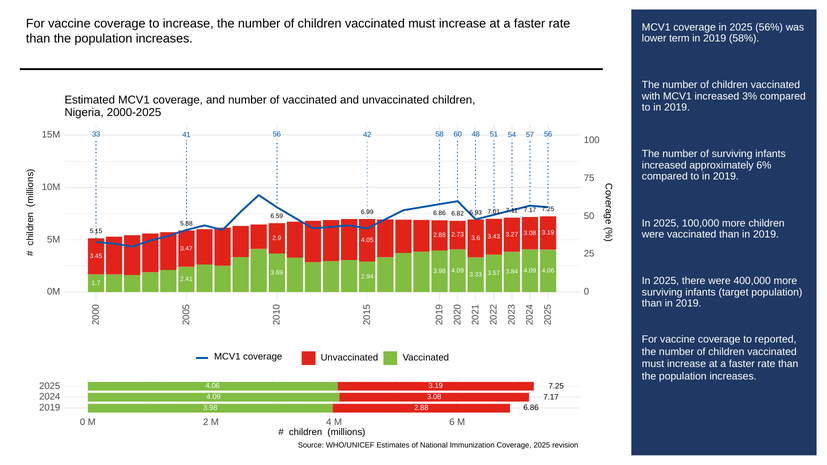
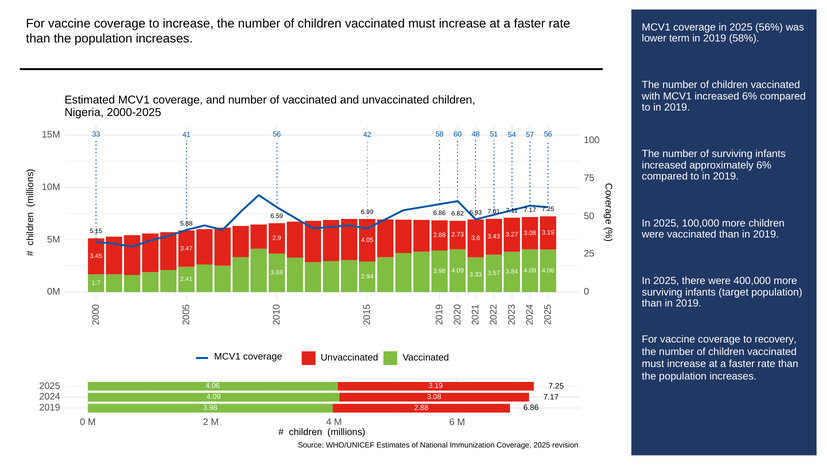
increased 3%: 3% -> 6%
reported: reported -> recovery
